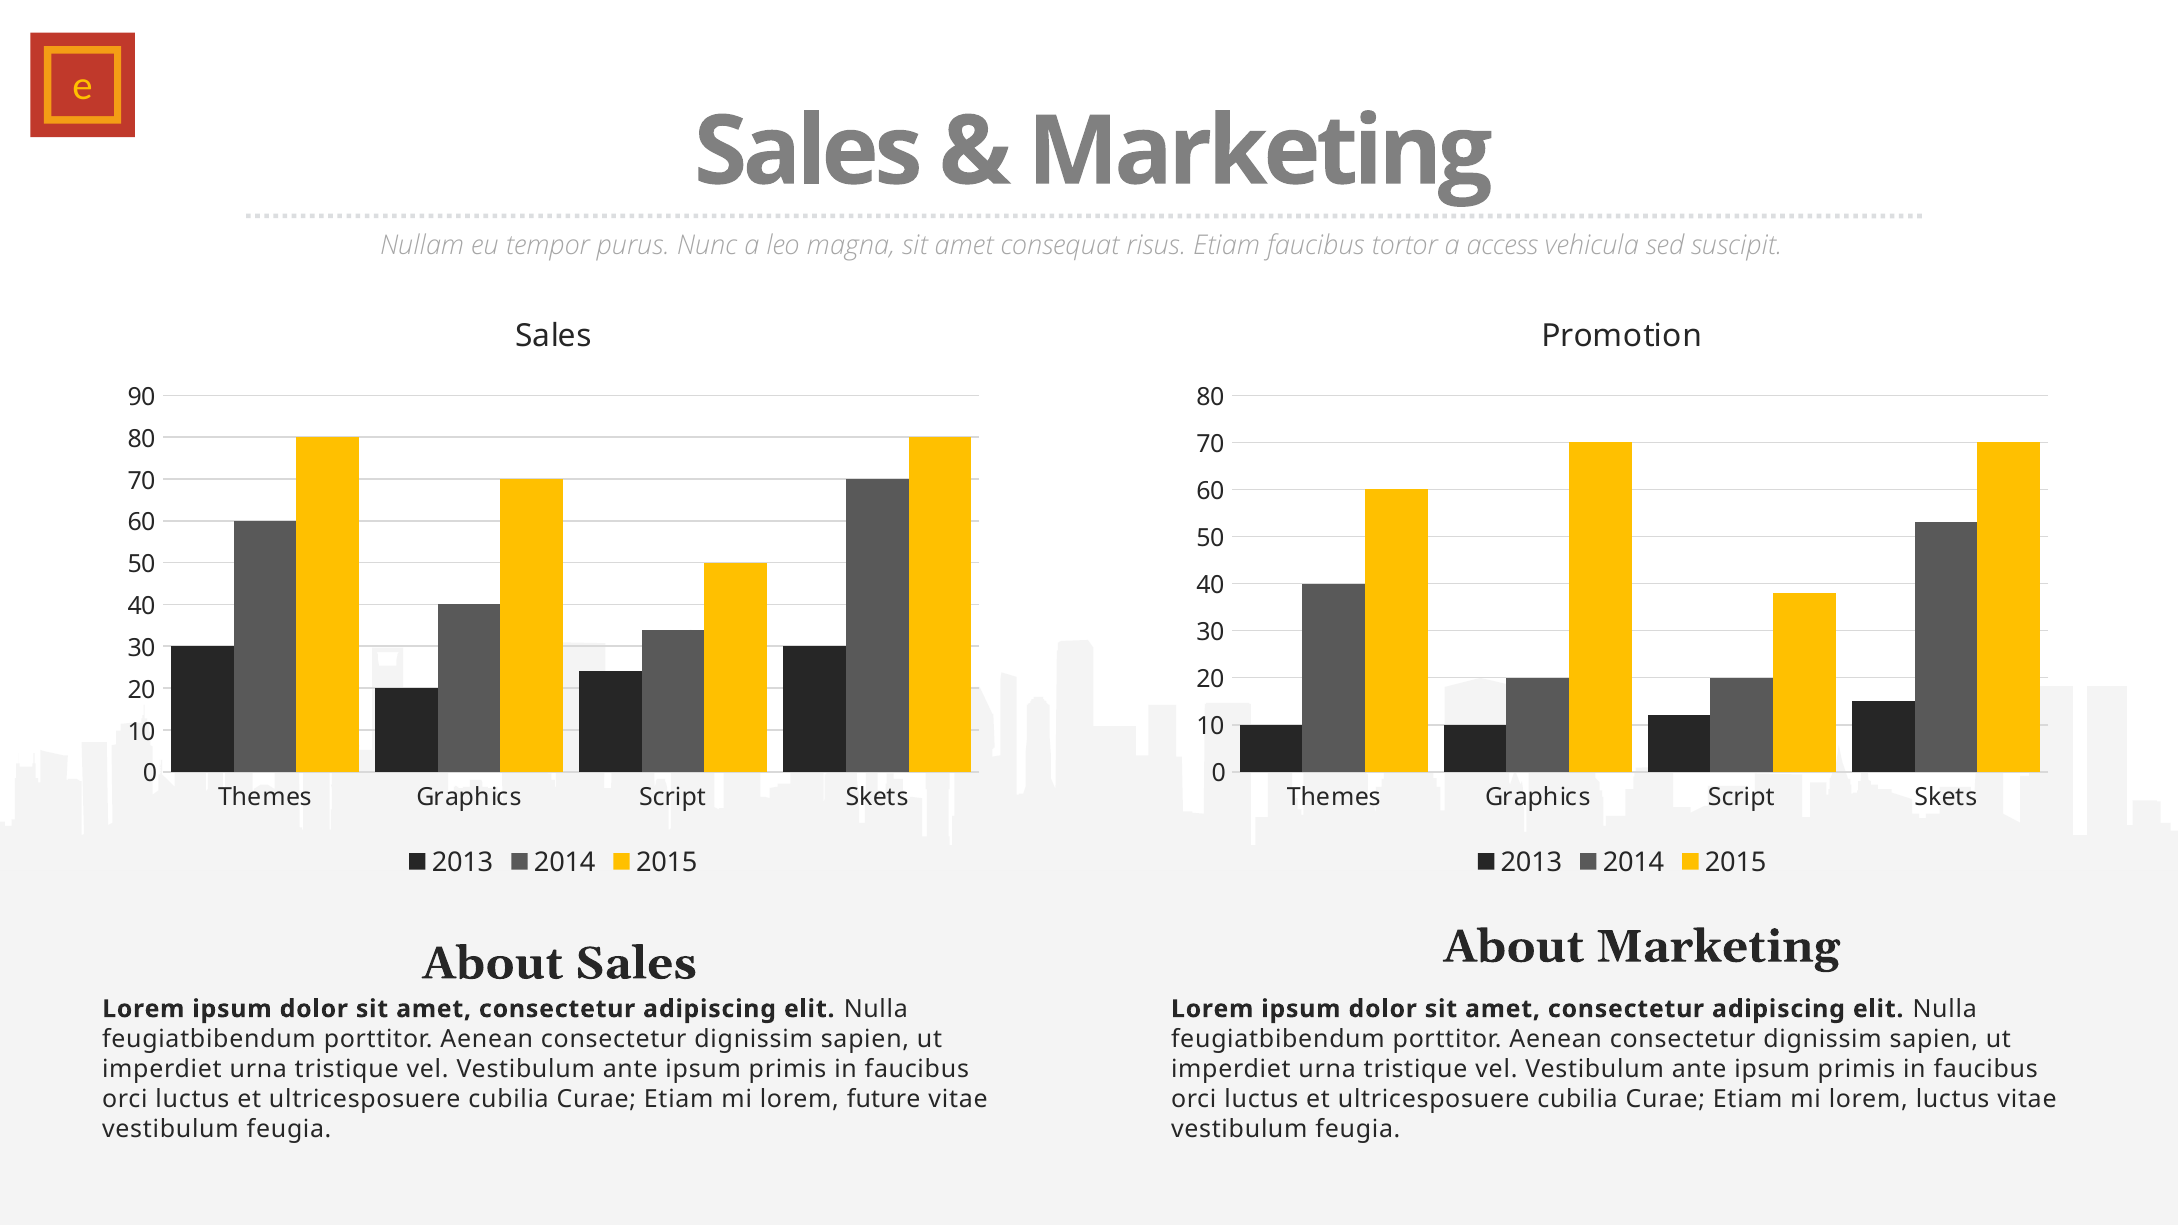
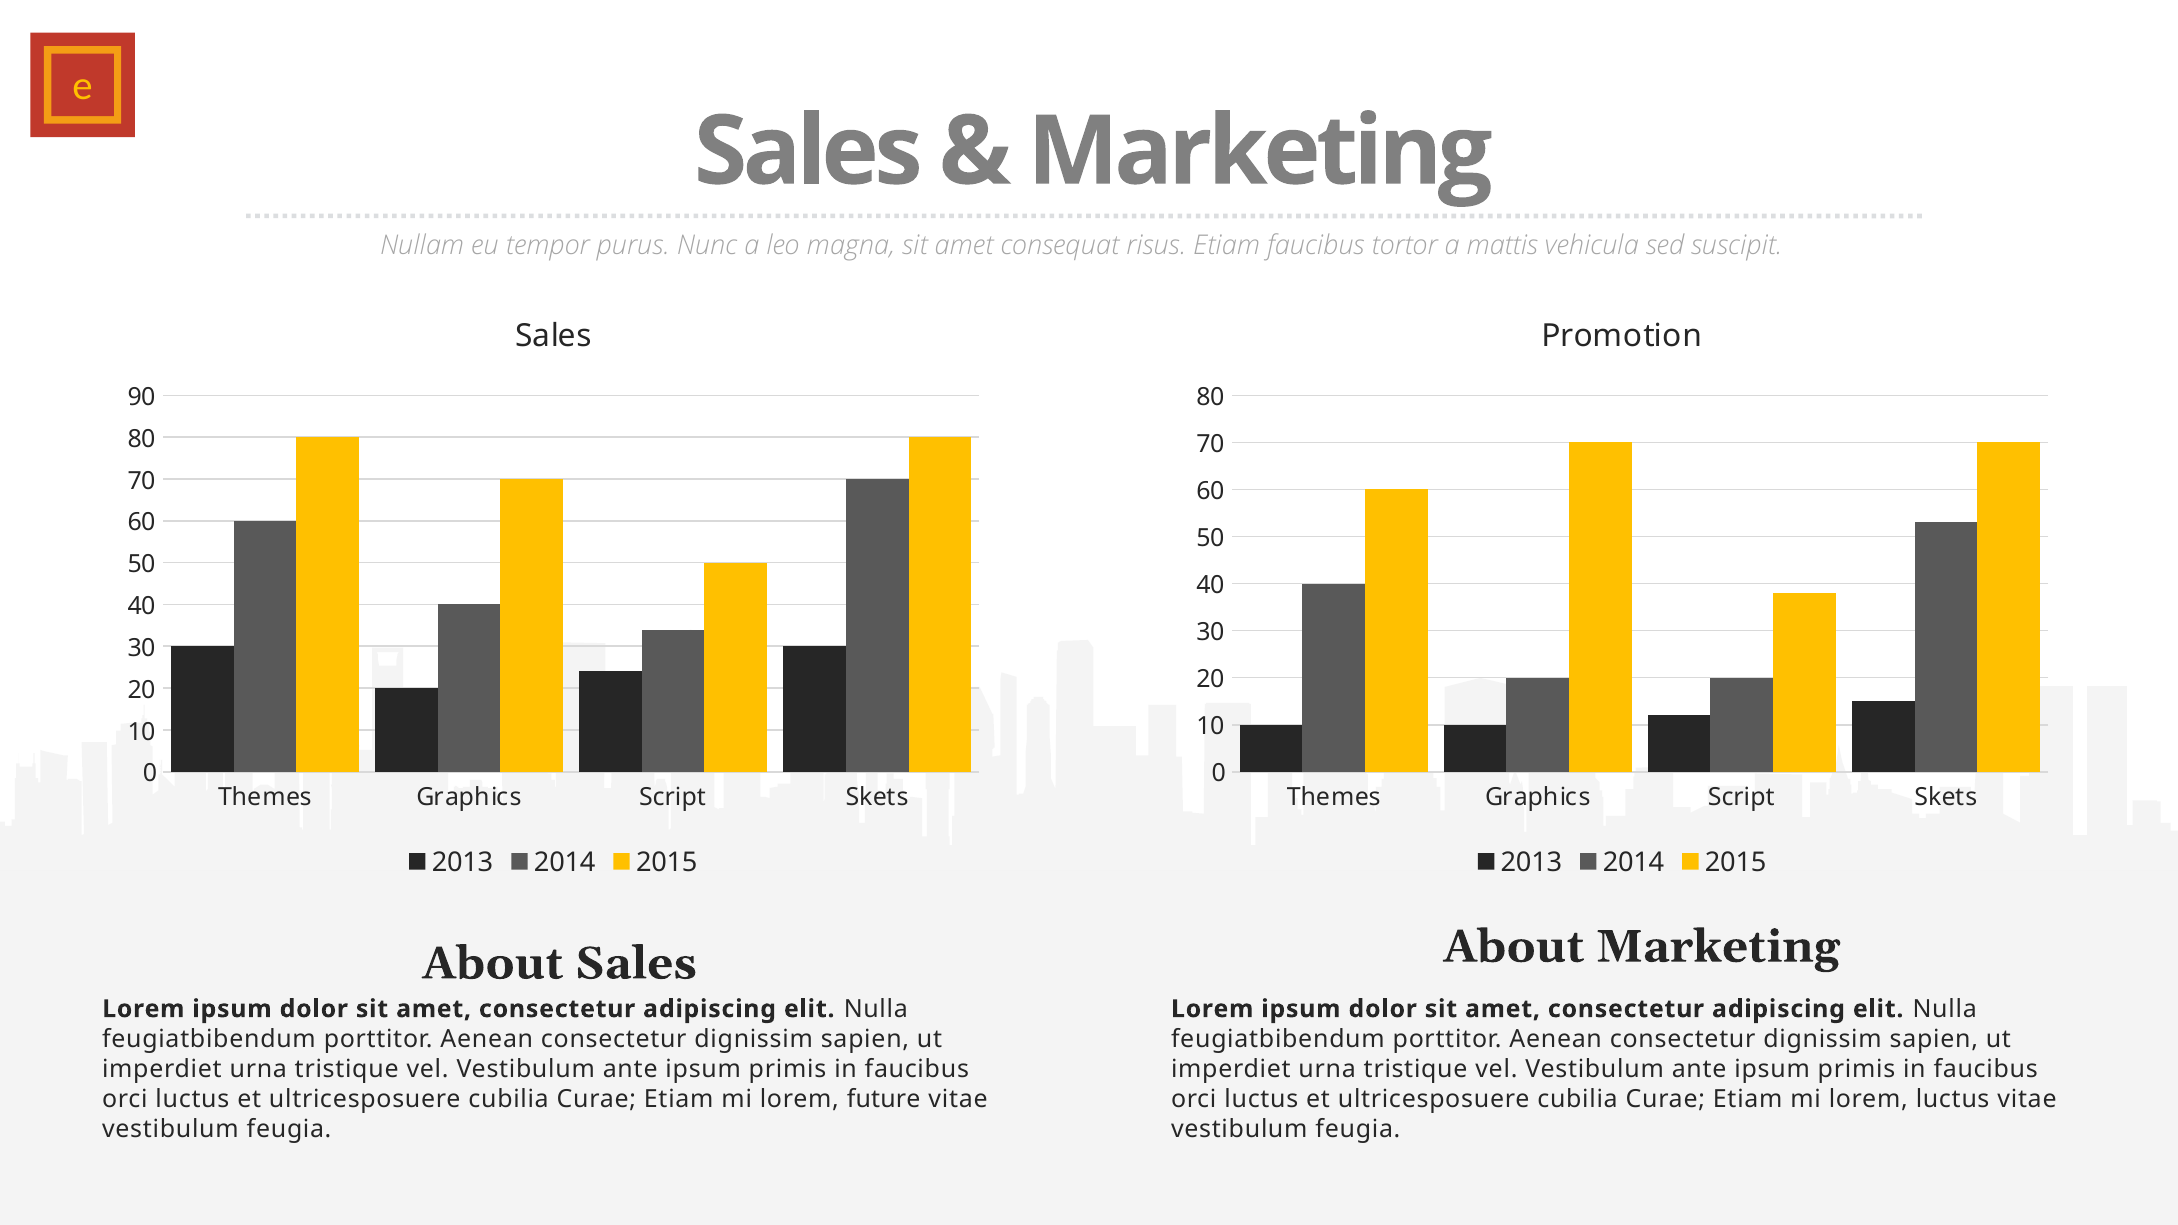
access: access -> mattis
